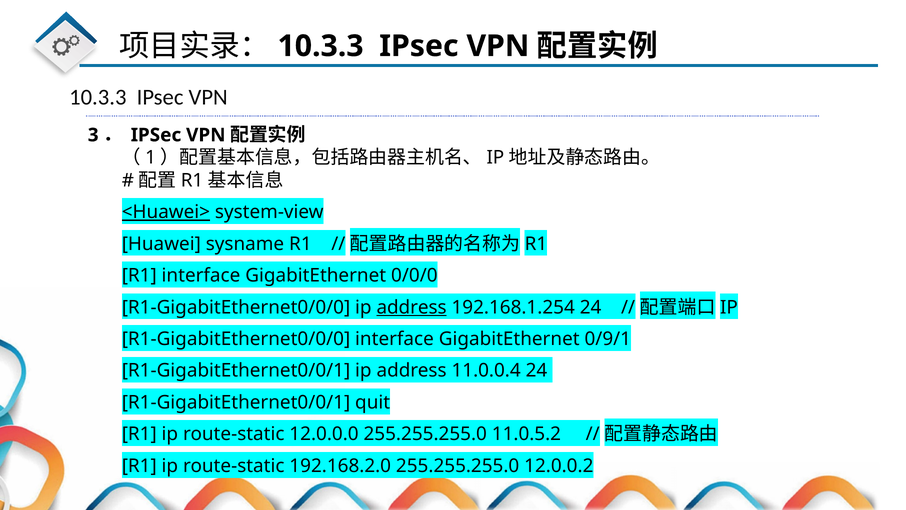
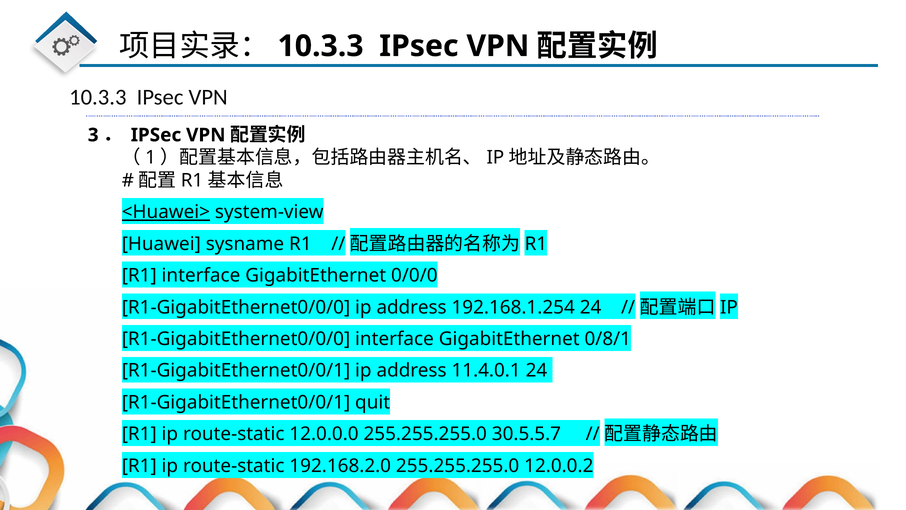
address at (412, 307) underline: present -> none
0/9/1: 0/9/1 -> 0/8/1
11.0.0.4: 11.0.0.4 -> 11.4.0.1
11.0.5.2: 11.0.5.2 -> 30.5.5.7
